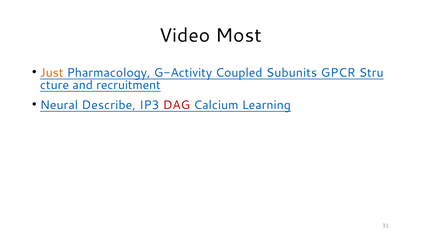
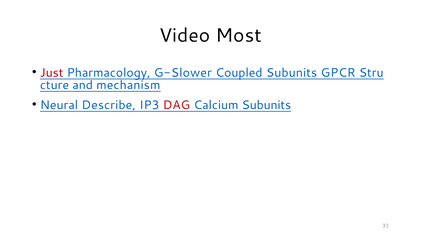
Just colour: orange -> red
G-Activity: G-Activity -> G-Slower
recruitment: recruitment -> mechanism
Calcium Learning: Learning -> Subunits
